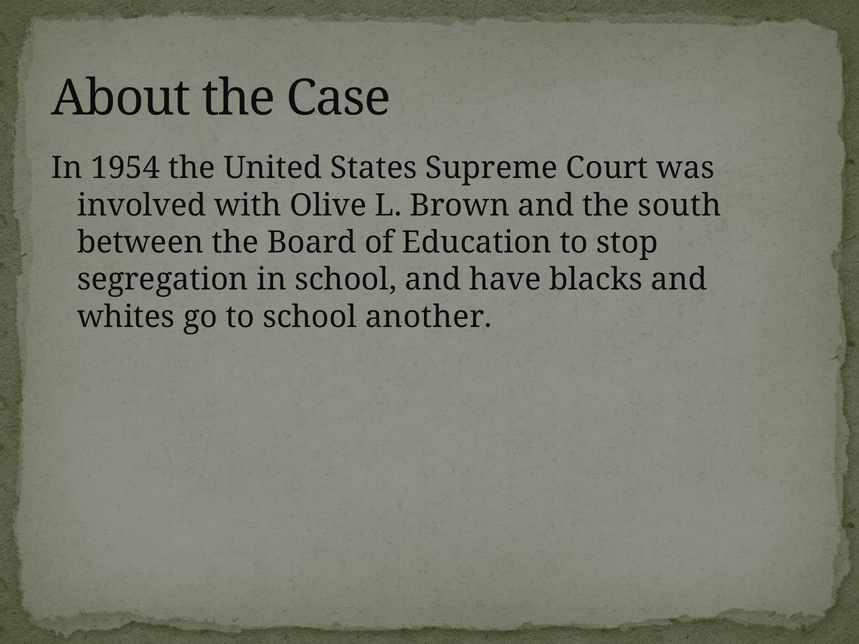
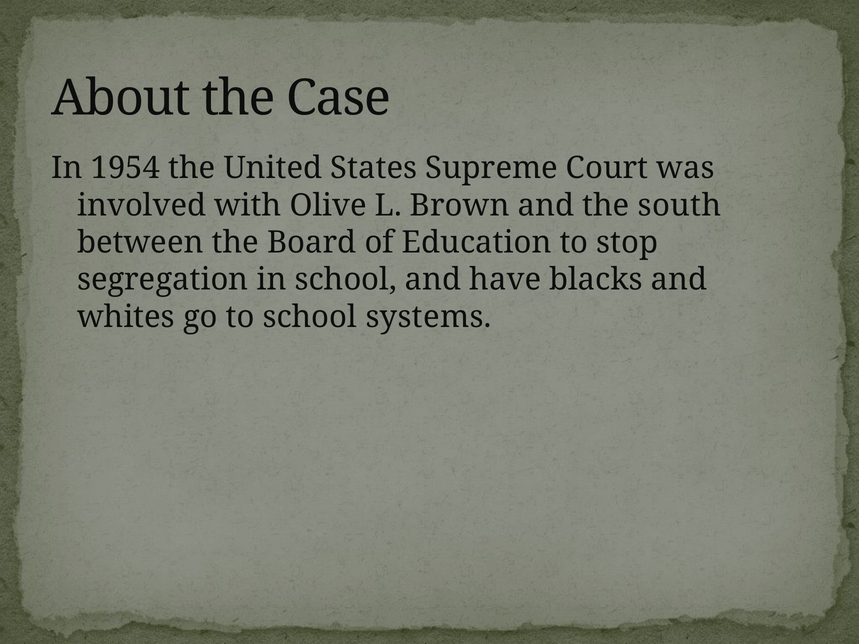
another: another -> systems
